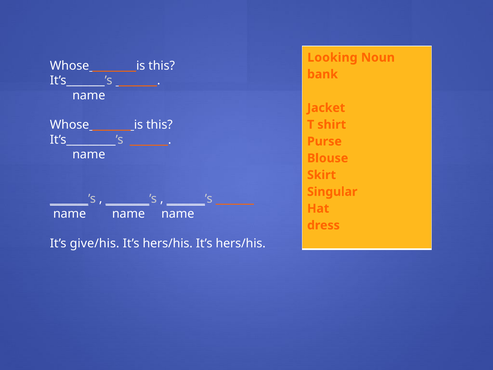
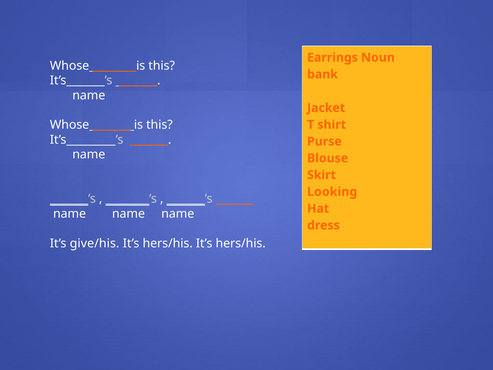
Looking: Looking -> Earrings
Singular: Singular -> Looking
